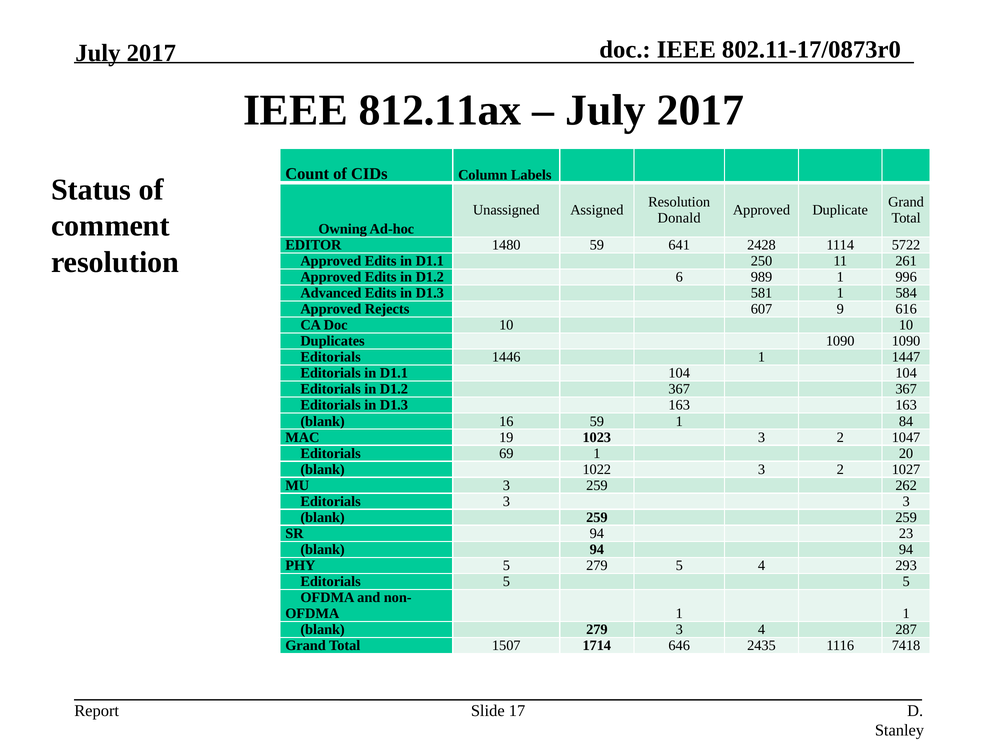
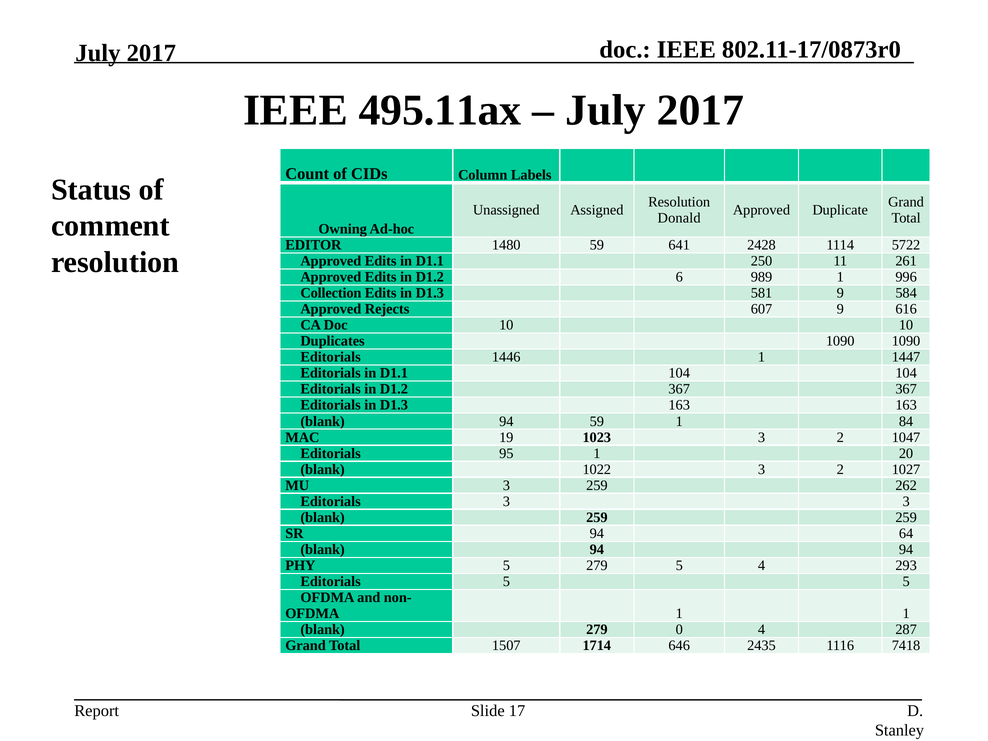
812.11ax: 812.11ax -> 495.11ax
Advanced: Advanced -> Collection
581 1: 1 -> 9
16 at (506, 421): 16 -> 94
69: 69 -> 95
23: 23 -> 64
279 3: 3 -> 0
